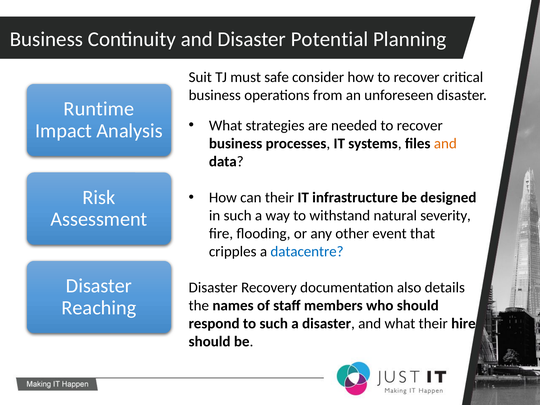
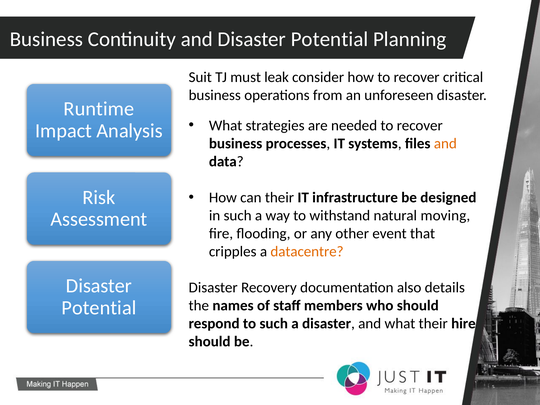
safe: safe -> leak
severity: severity -> moving
datacentre colour: blue -> orange
Reaching at (99, 308): Reaching -> Potential
